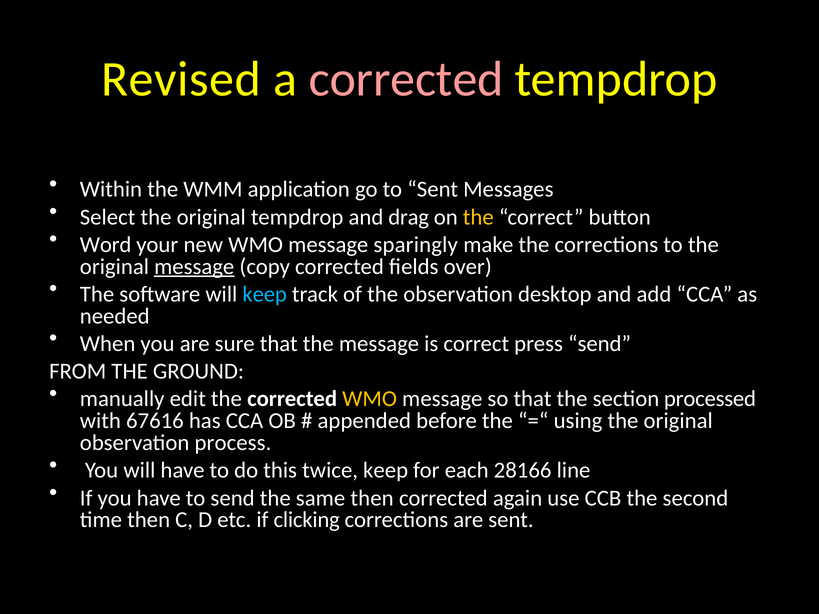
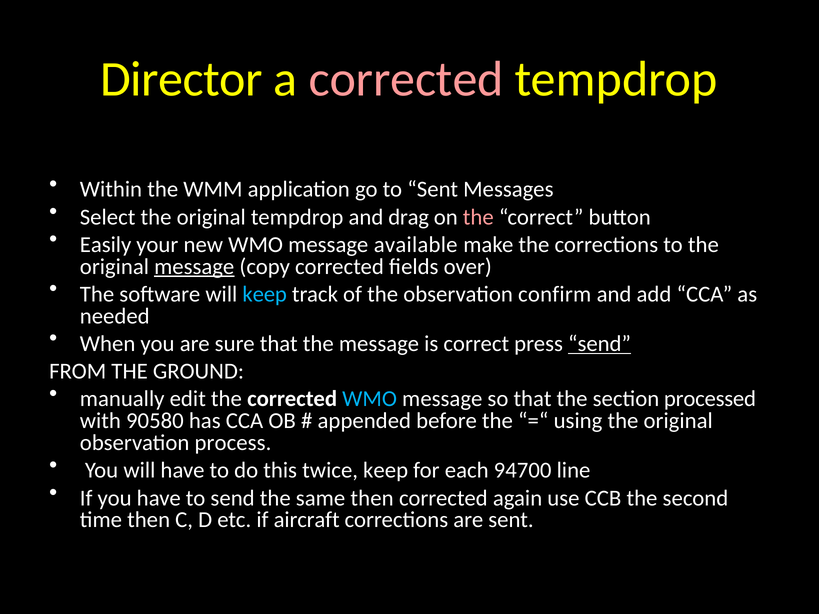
Revised: Revised -> Director
the at (478, 217) colour: yellow -> pink
Word: Word -> Easily
sparingly: sparingly -> available
desktop: desktop -> confirm
send at (600, 344) underline: none -> present
WMO at (370, 399) colour: yellow -> light blue
67616: 67616 -> 90580
28166: 28166 -> 94700
if clicking: clicking -> aircraft
